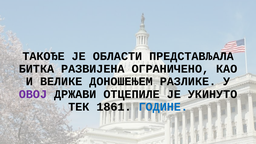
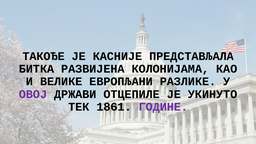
ОБЛАСТИ: ОБЛАСТИ -> КАСНИЈЕ
ОГРАНИЧЕНО: ОГРАНИЧЕНО -> КОЛОНИЈАМА
ДОНОШЕЊЕМ: ДОНОШЕЊЕМ -> ЕВРОПЉАНИ
ГОДИНЕ colour: blue -> purple
